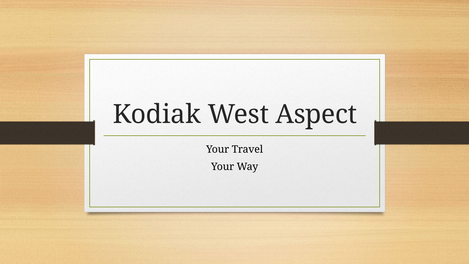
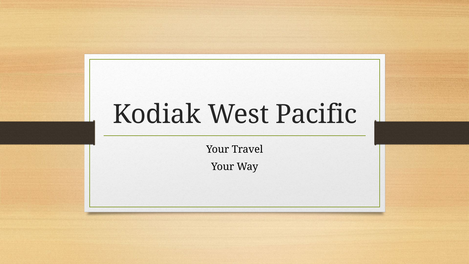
Aspect: Aspect -> Pacific
